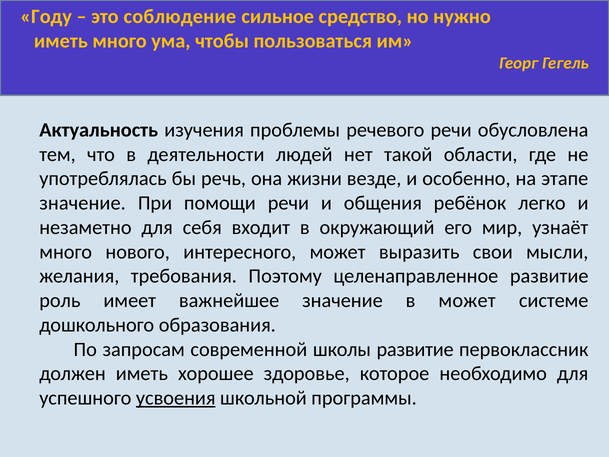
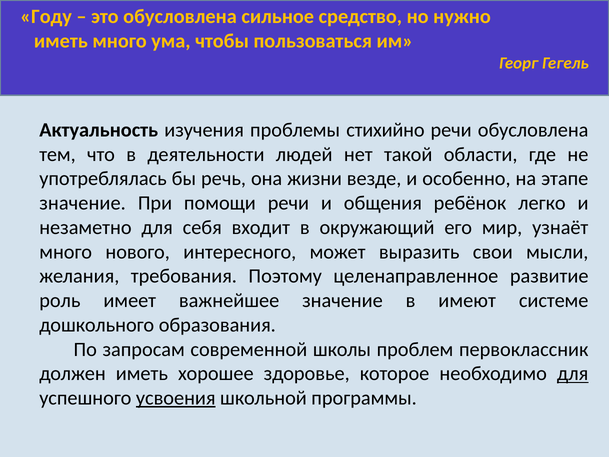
это соблюдение: соблюдение -> обусловлена
речевого: речевого -> стихийно
в может: может -> имеют
школы развитие: развитие -> проблем
для at (573, 373) underline: none -> present
